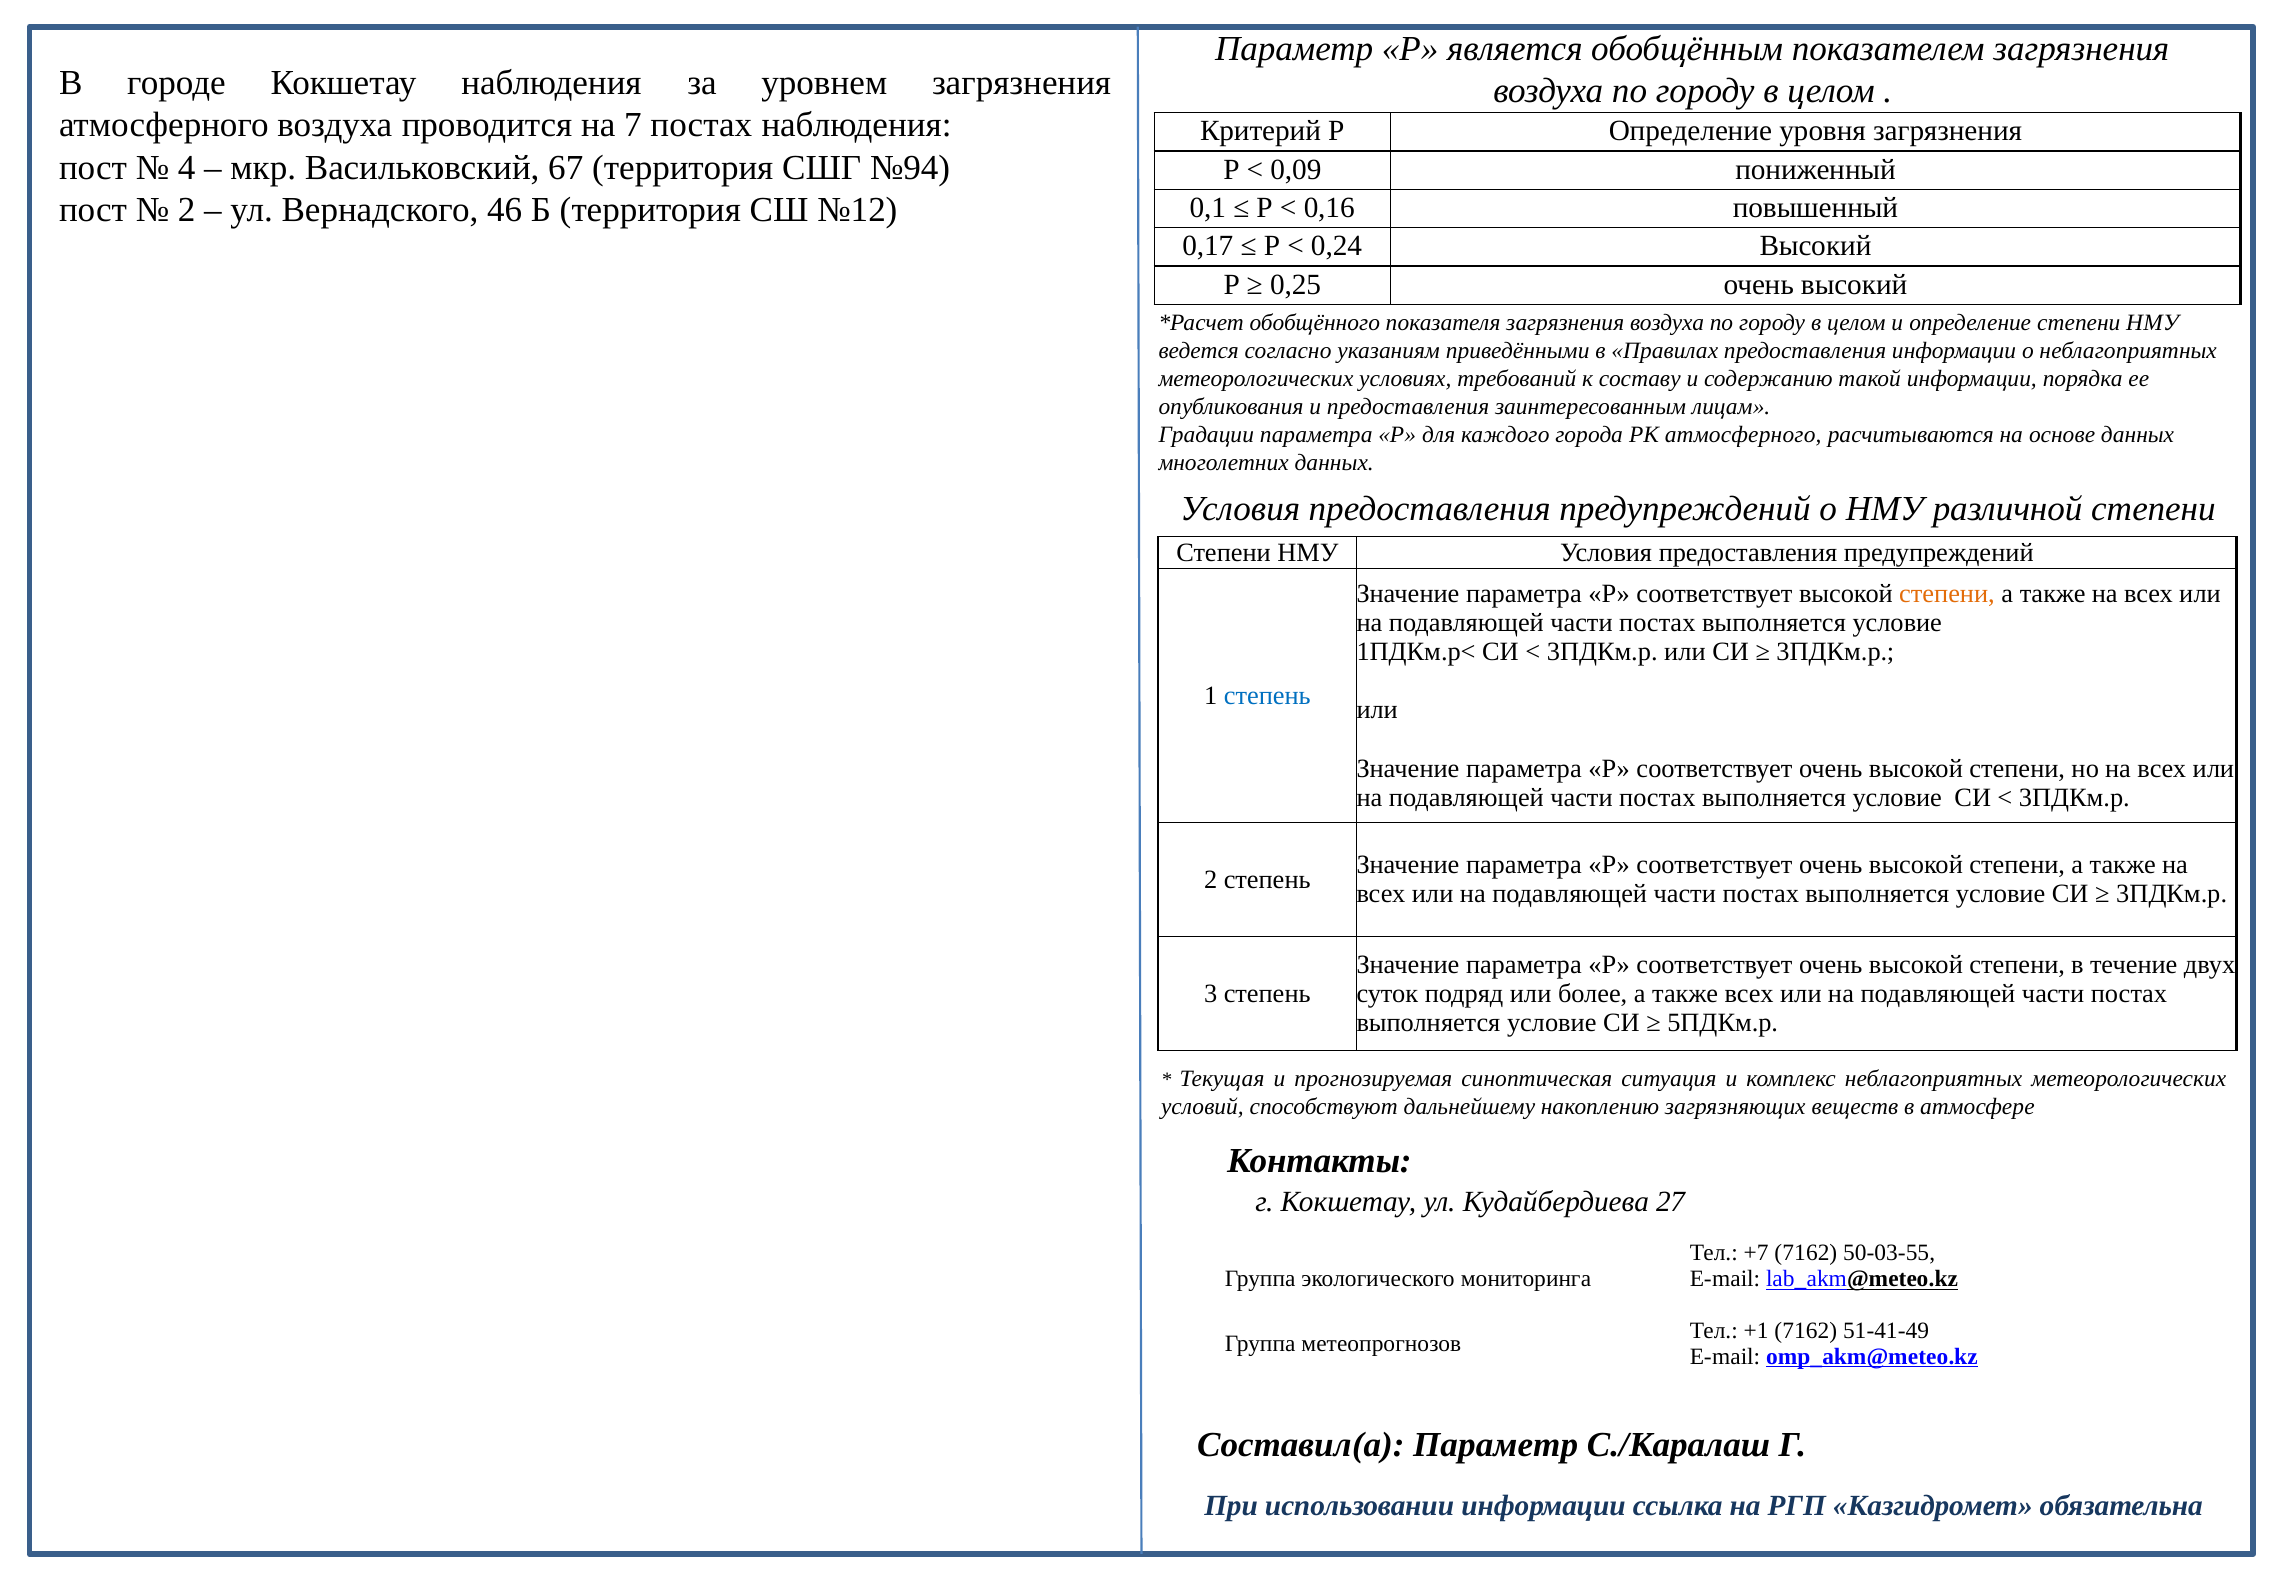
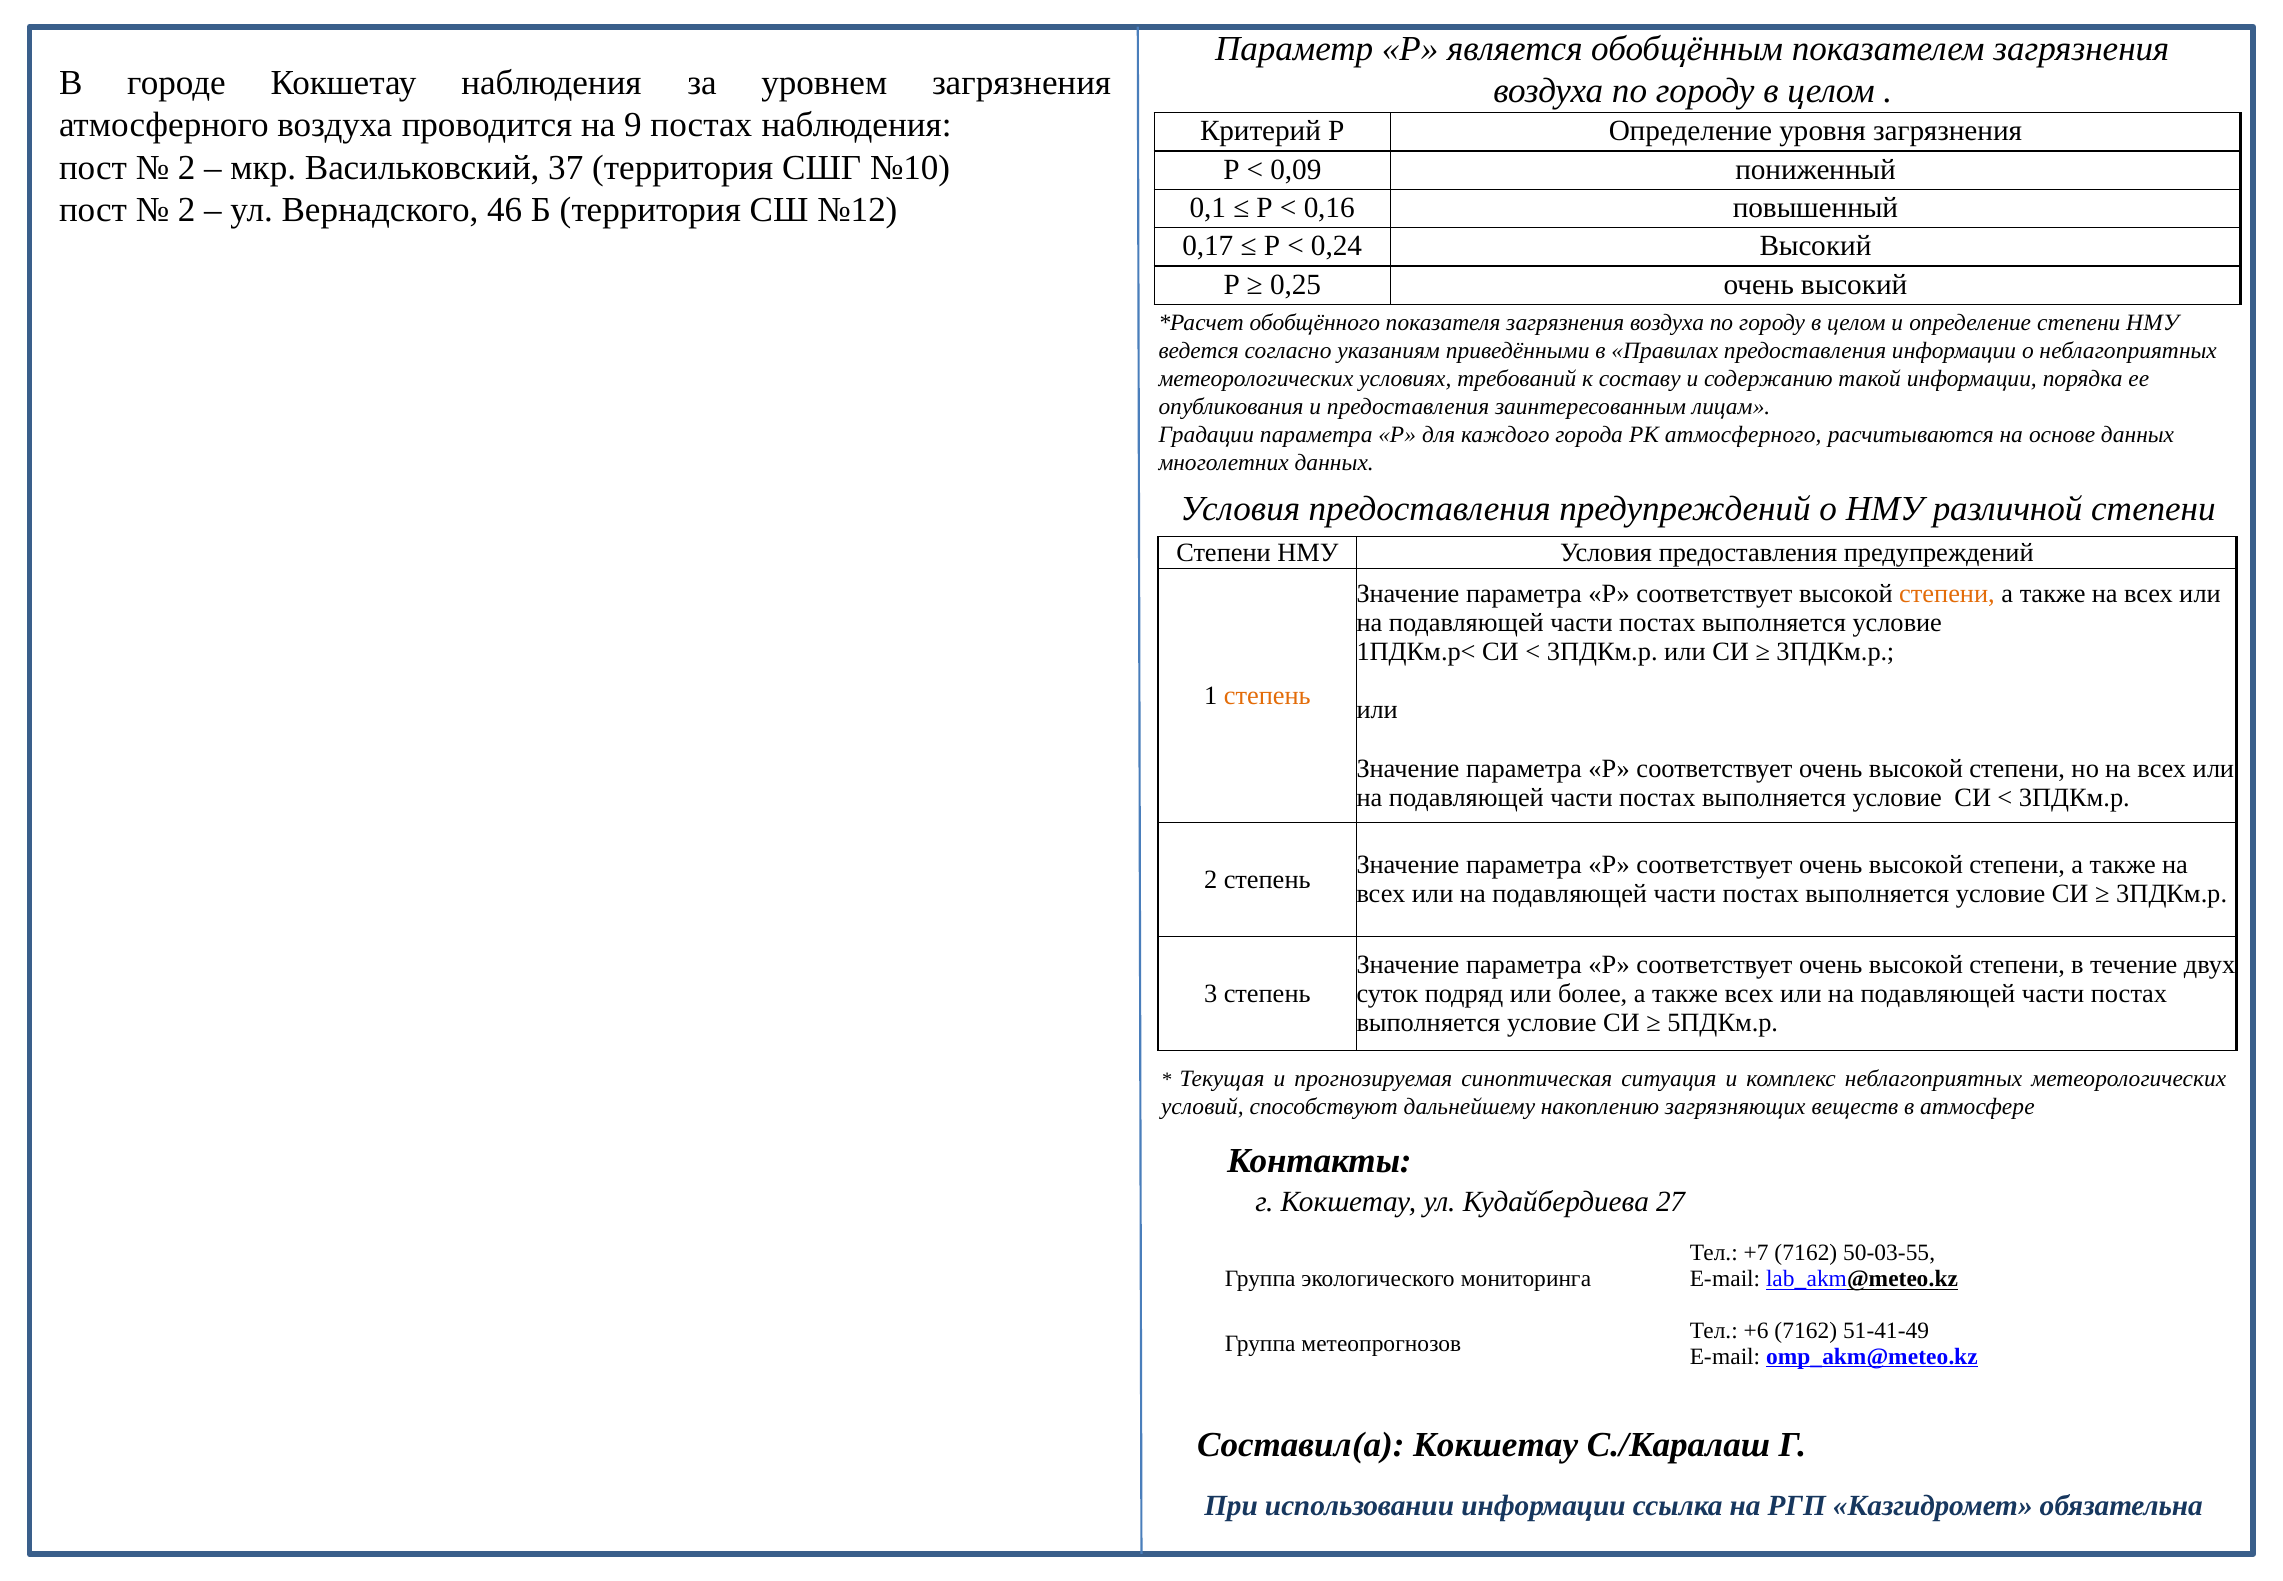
7: 7 -> 9
4 at (187, 167): 4 -> 2
67: 67 -> 37
№94: №94 -> №10
степень at (1267, 695) colour: blue -> orange
+1: +1 -> +6
Составил(а Параметр: Параметр -> Кокшетау
